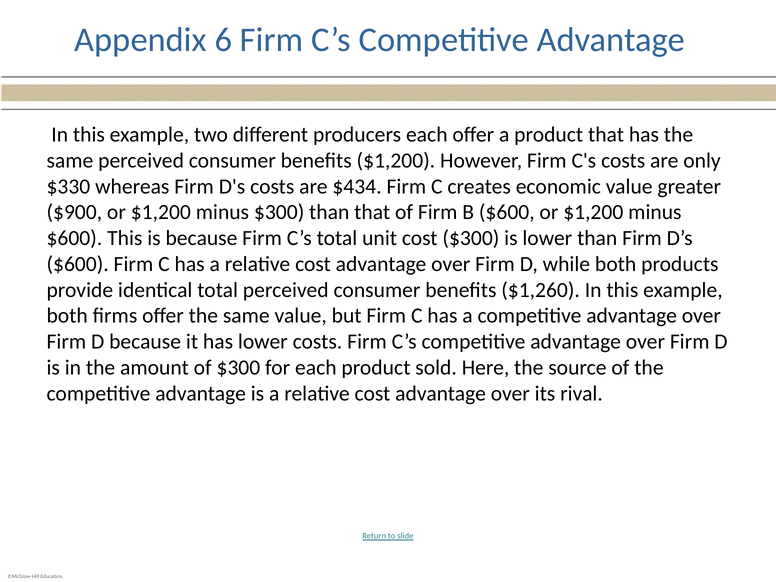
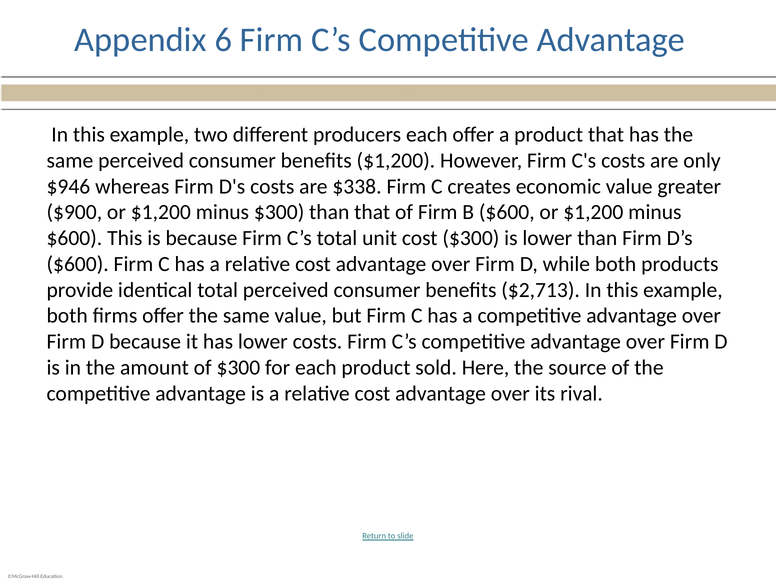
$330: $330 -> $946
$434: $434 -> $338
$1,260: $1,260 -> $2,713
